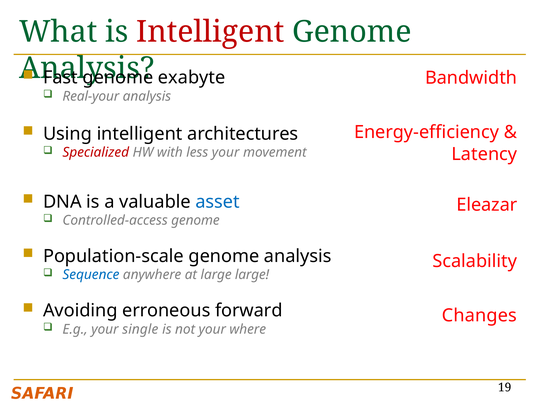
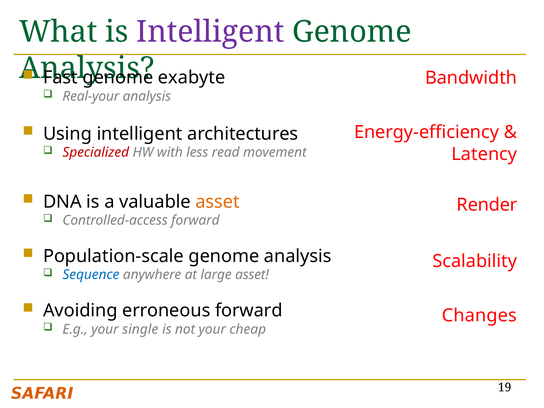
Intelligent at (210, 32) colour: red -> purple
less your: your -> read
asset at (218, 202) colour: blue -> orange
Eleazar: Eleazar -> Render
Controlled-access genome: genome -> forward
large large: large -> asset
where: where -> cheap
